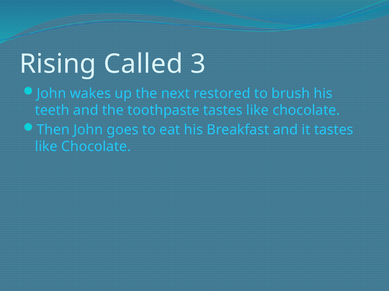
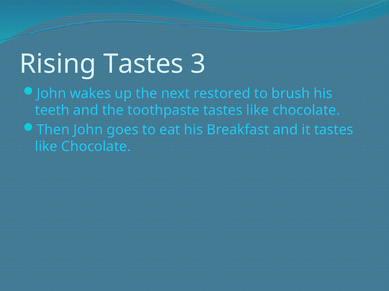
Rising Called: Called -> Tastes
